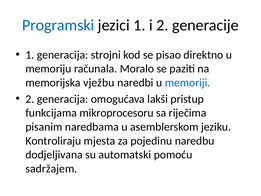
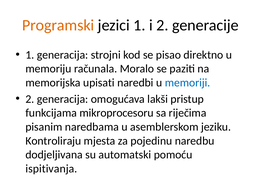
Programski colour: blue -> orange
vježbu: vježbu -> upisati
sadržajem: sadržajem -> ispitivanja
